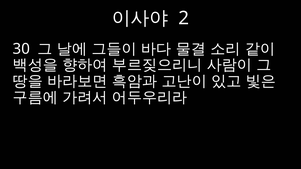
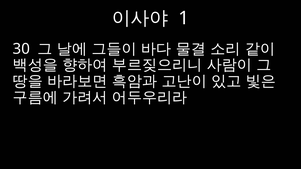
2: 2 -> 1
